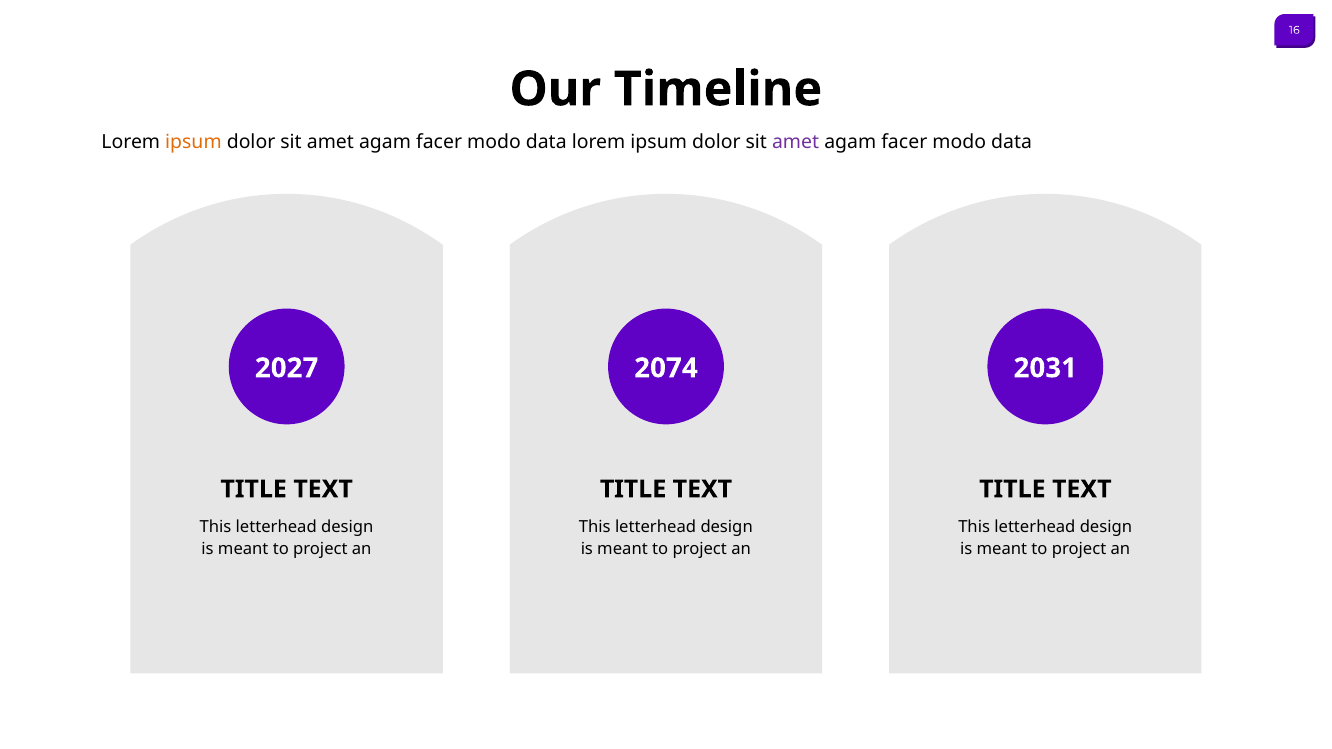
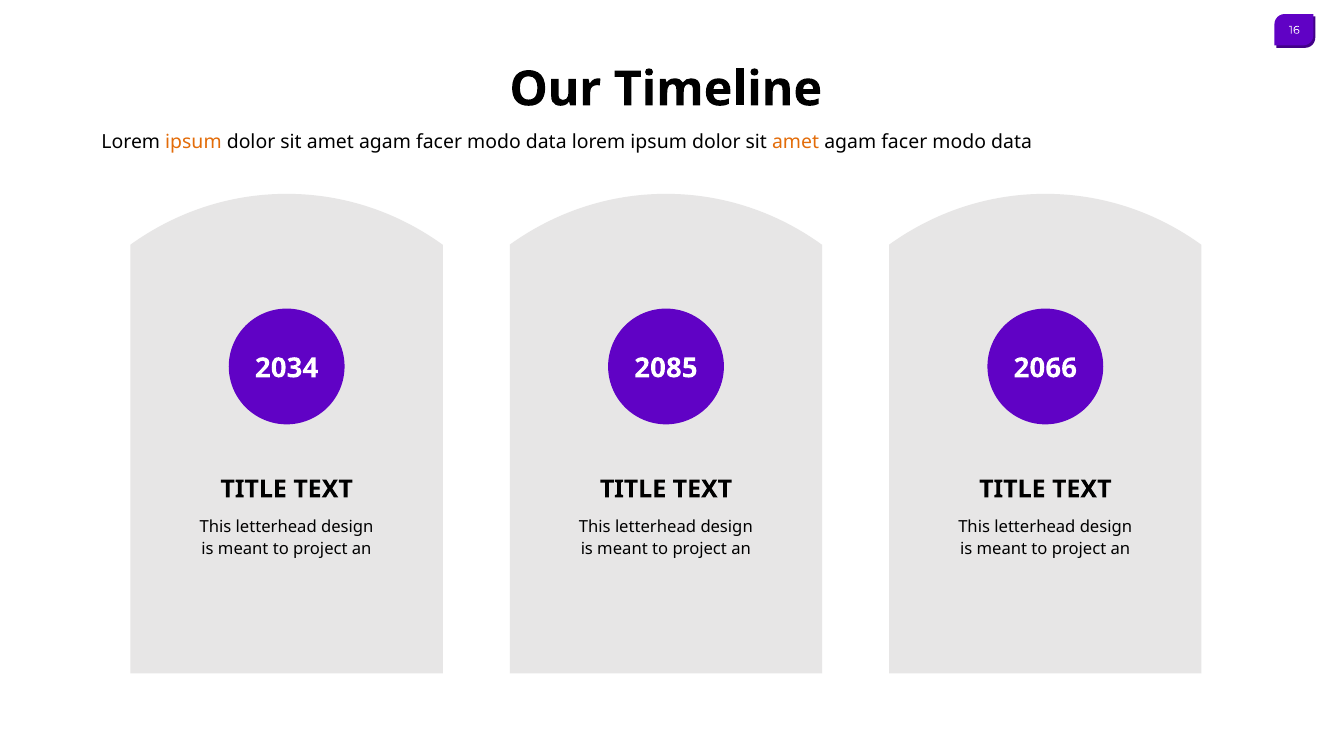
amet at (796, 142) colour: purple -> orange
2027: 2027 -> 2034
2074: 2074 -> 2085
2031: 2031 -> 2066
